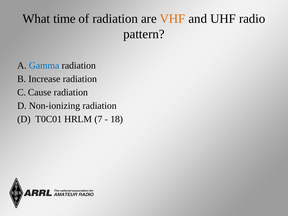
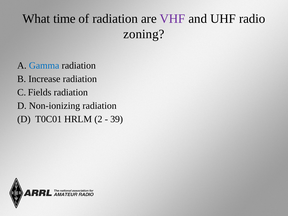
VHF colour: orange -> purple
pattern: pattern -> zoning
Cause: Cause -> Fields
7: 7 -> 2
18: 18 -> 39
